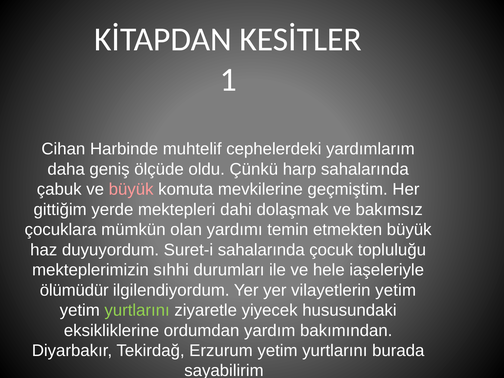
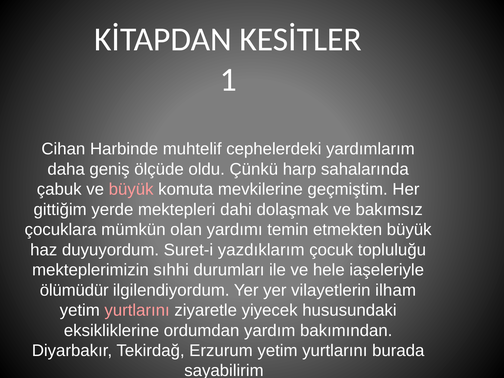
Suret-i sahalarında: sahalarında -> yazdıklarım
vilayetlerin yetim: yetim -> ilham
yurtlarını at (137, 310) colour: light green -> pink
